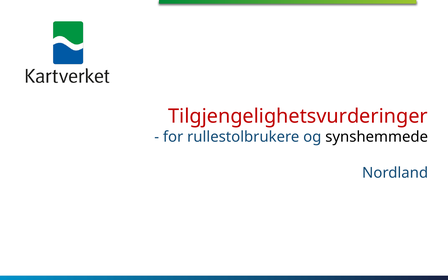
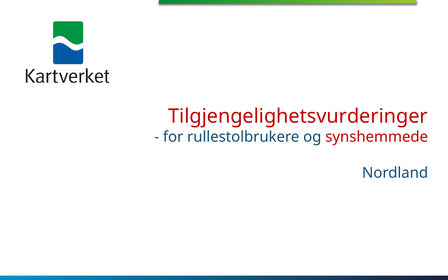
synshemmede colour: black -> red
